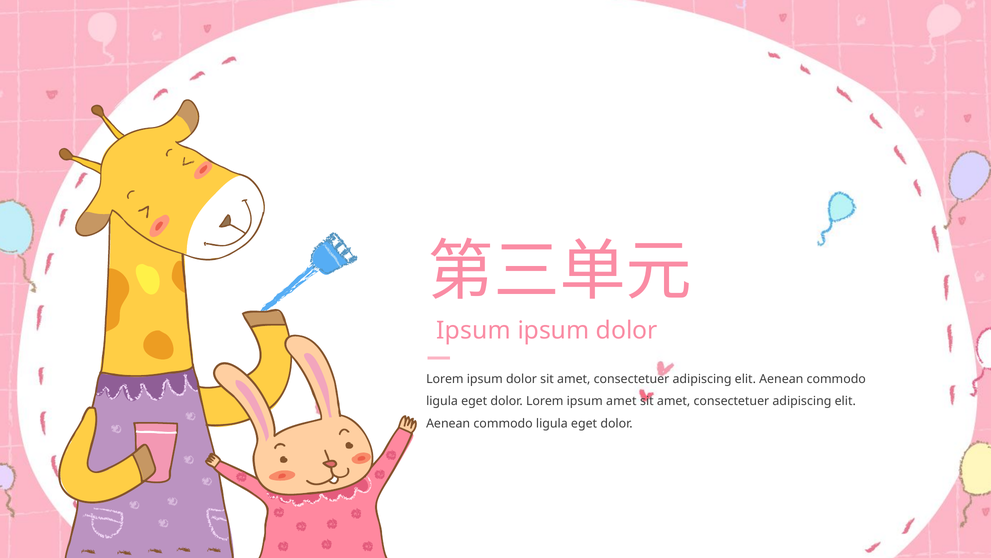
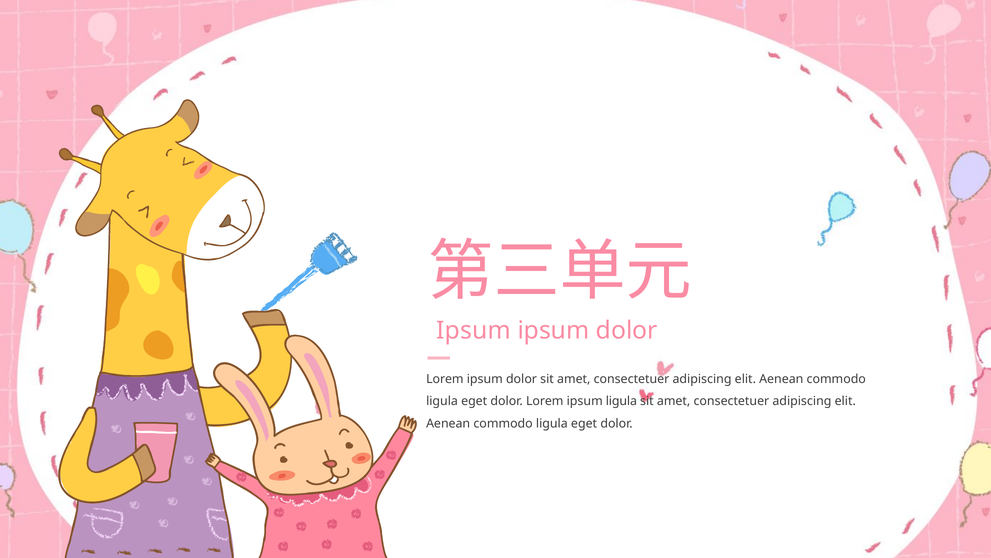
ipsum amet: amet -> ligula
